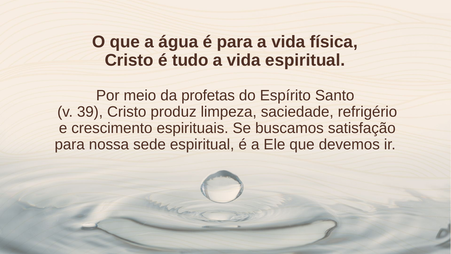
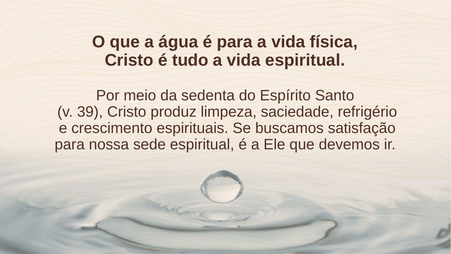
profetas: profetas -> sedenta
